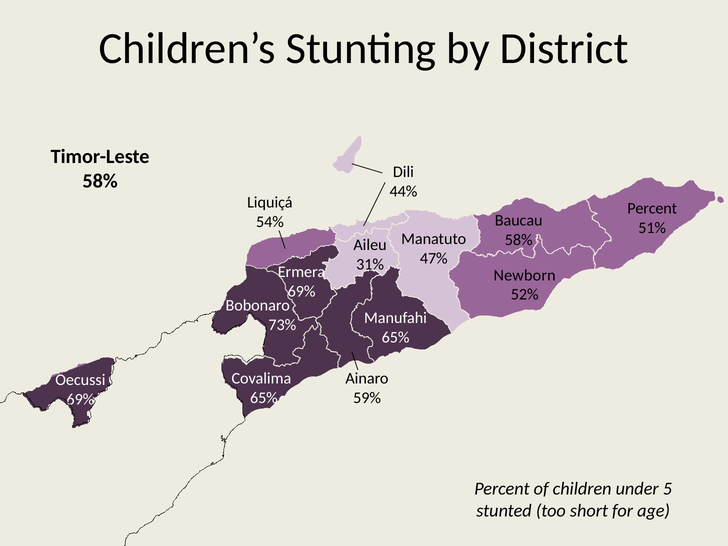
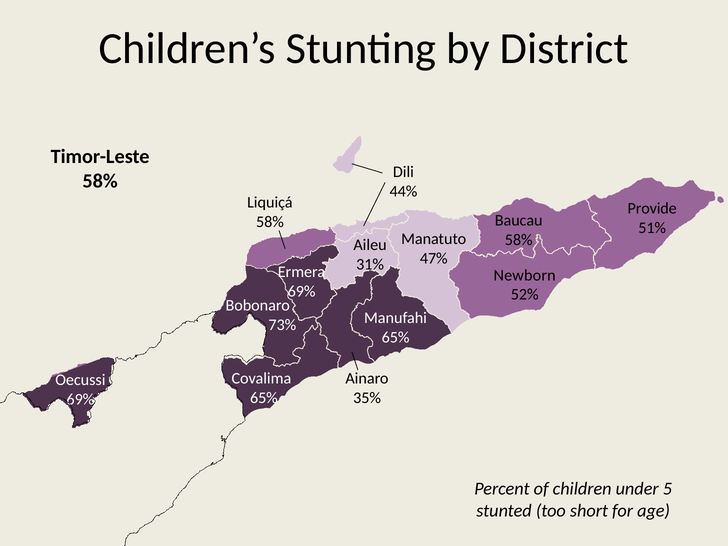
Percent at (652, 209): Percent -> Provide
54% at (270, 222): 54% -> 58%
59%: 59% -> 35%
